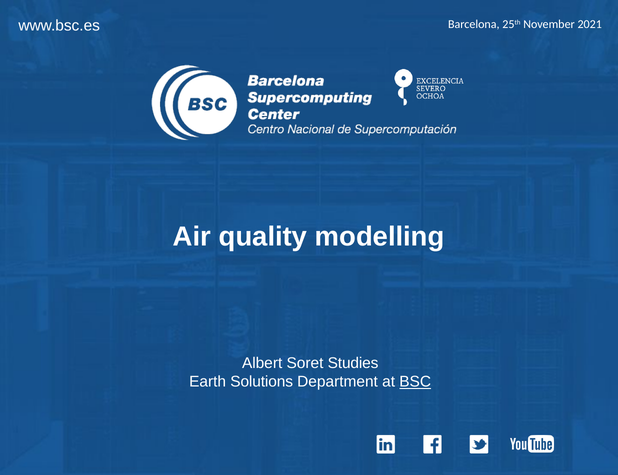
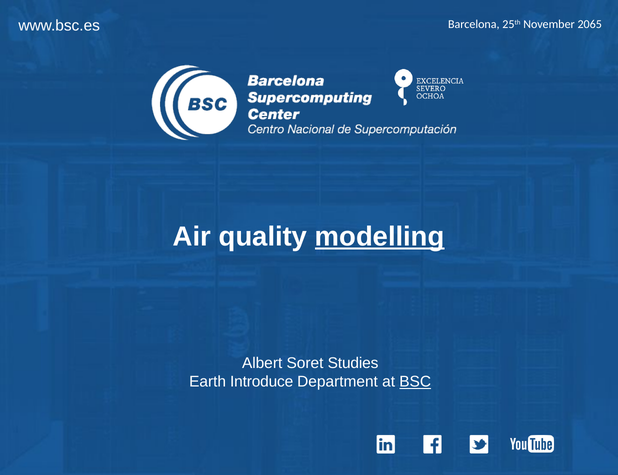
2021: 2021 -> 2065
modelling underline: none -> present
Solutions: Solutions -> Introduce
